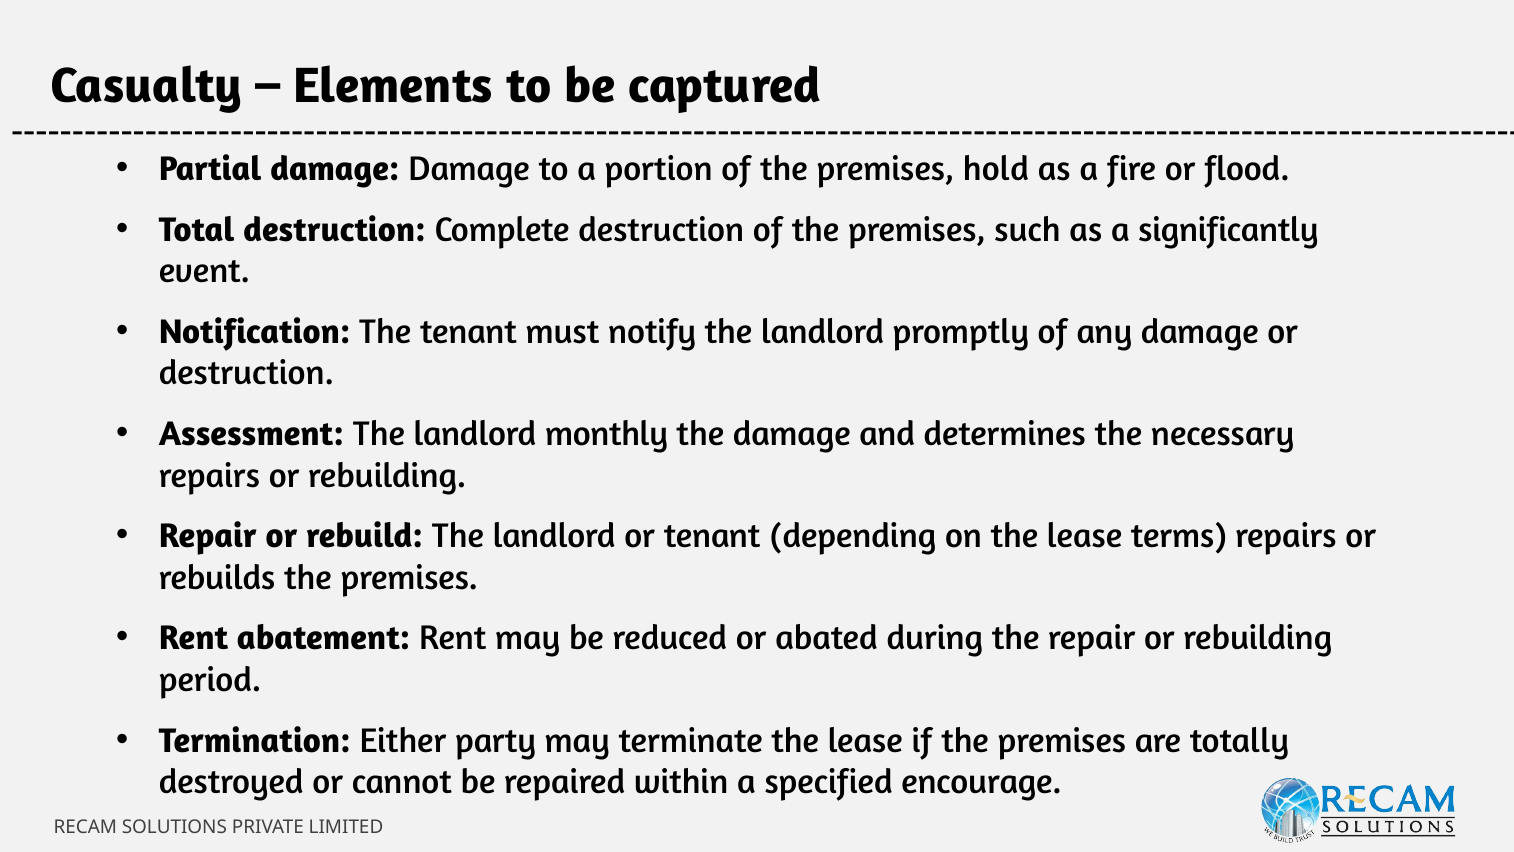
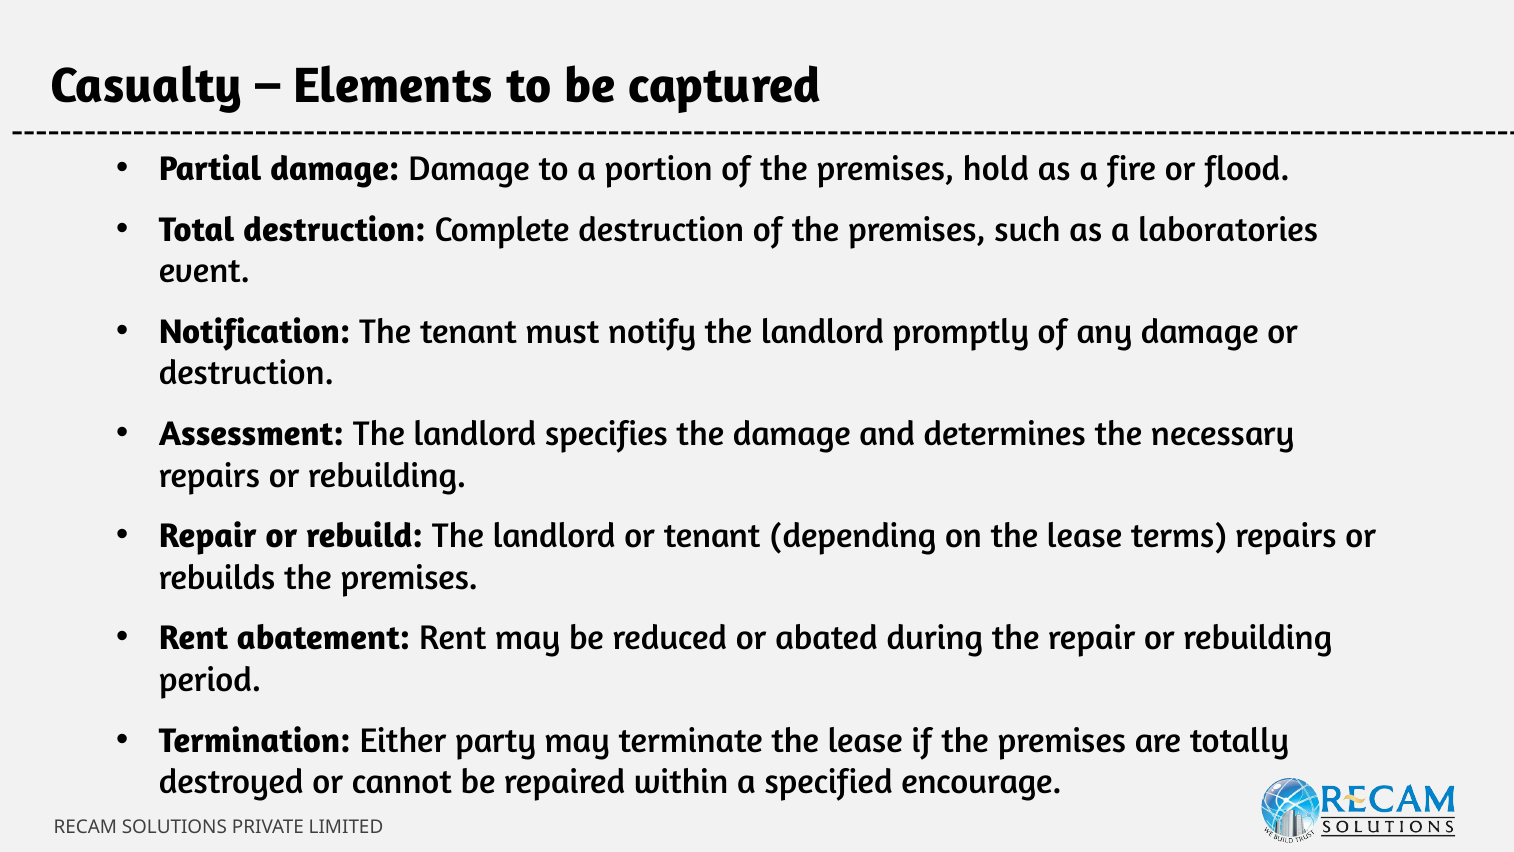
significantly: significantly -> laboratories
monthly: monthly -> specifies
